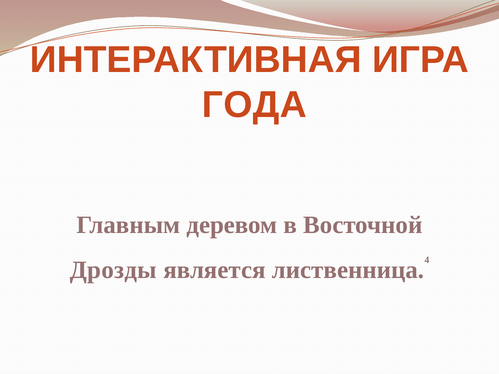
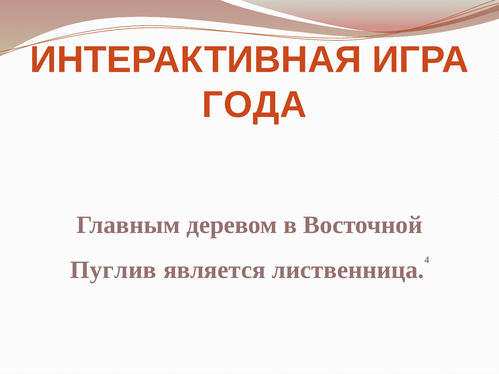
Дрозды: Дрозды -> Пуглив
